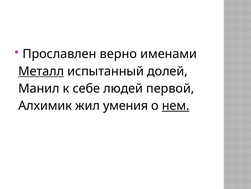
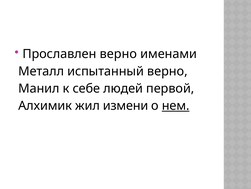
Металл underline: present -> none
испытанный долей: долей -> верно
умения: умения -> измени
